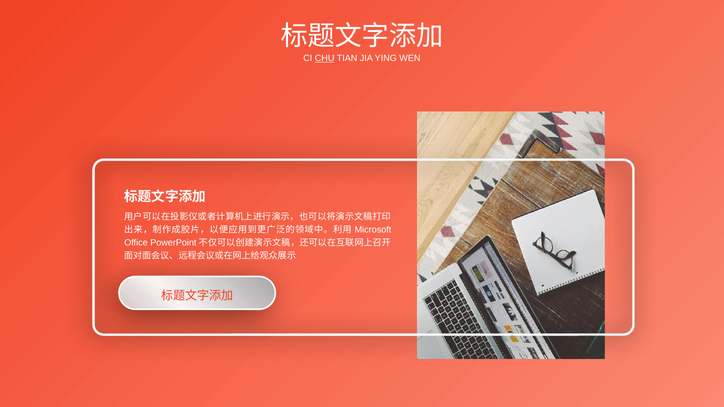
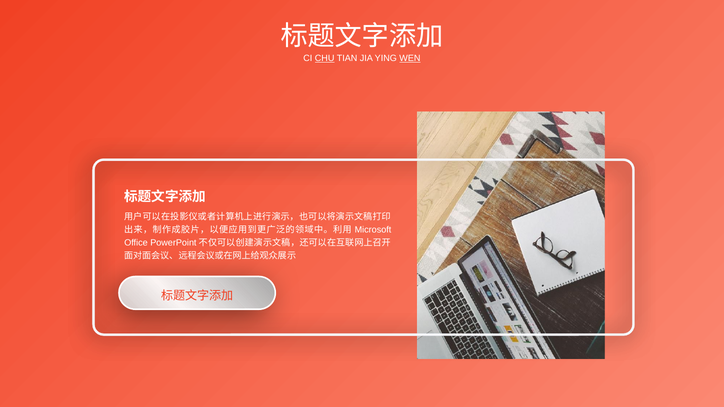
WEN underline: none -> present
